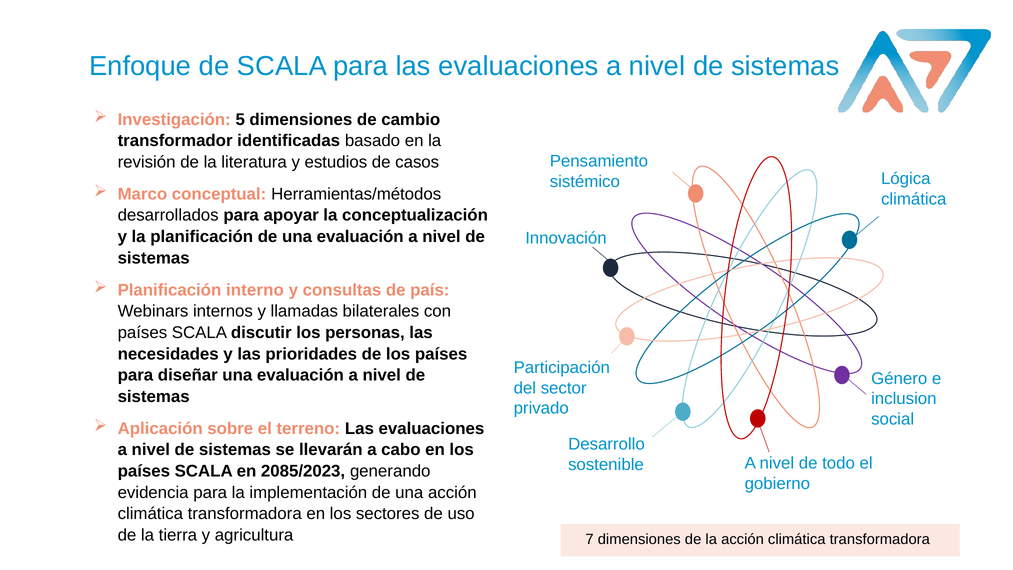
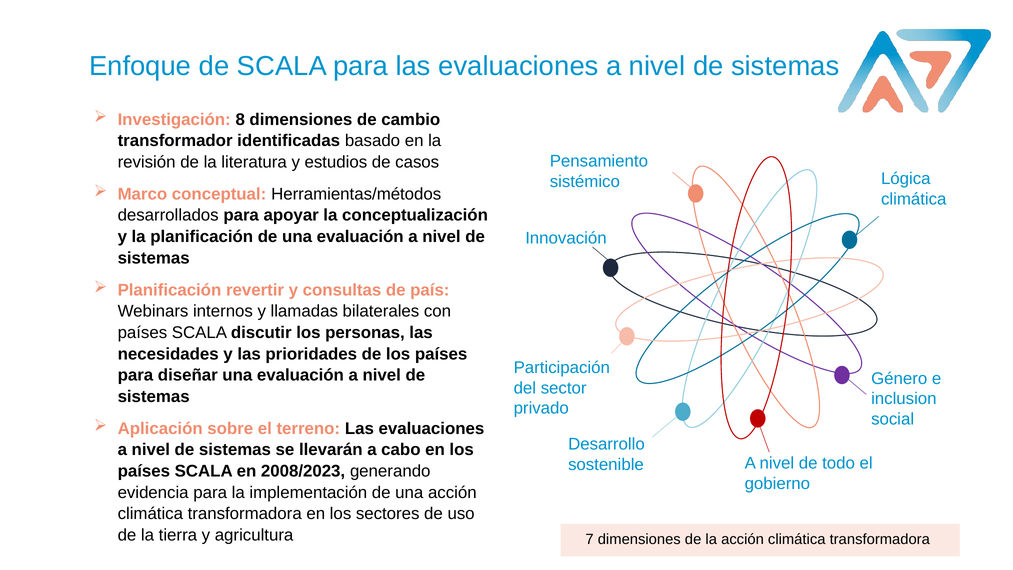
5: 5 -> 8
interno: interno -> revertir
2085/2023: 2085/2023 -> 2008/2023
